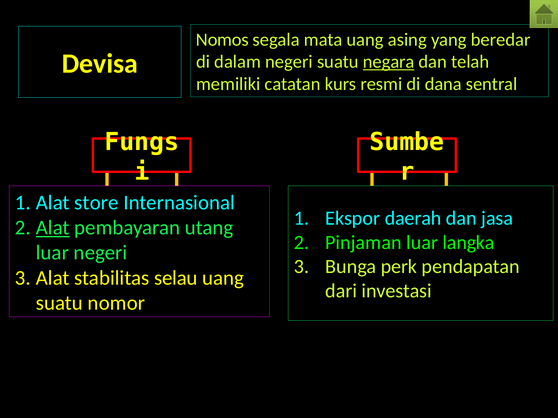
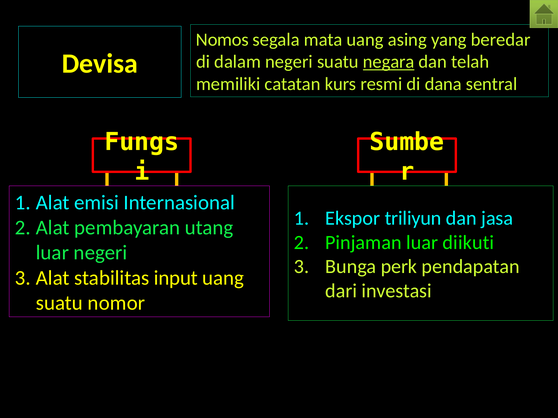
store: store -> emisi
daerah: daerah -> triliyun
Alat at (53, 228) underline: present -> none
langka: langka -> diikuti
selau: selau -> input
